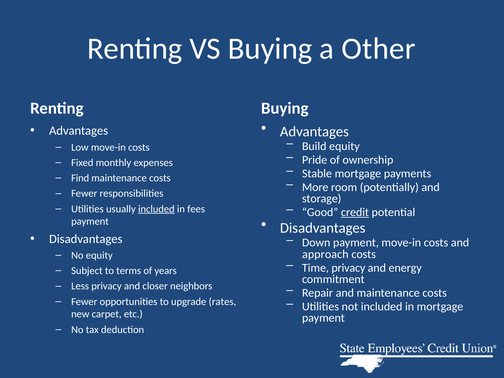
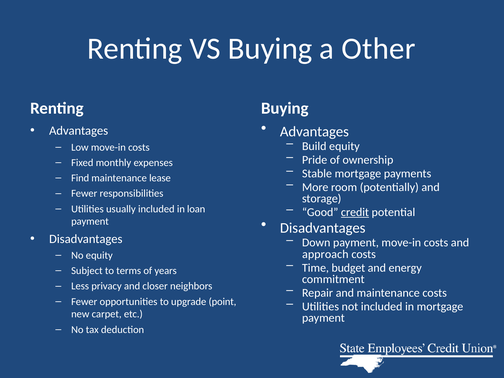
costs at (160, 178): costs -> lease
included at (156, 209) underline: present -> none
fees: fees -> loan
Time privacy: privacy -> budget
rates: rates -> point
